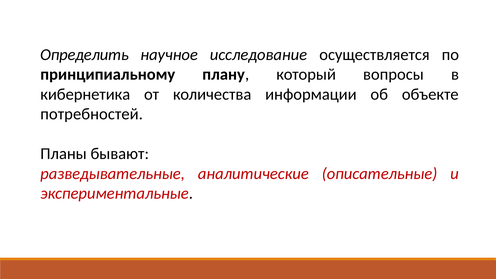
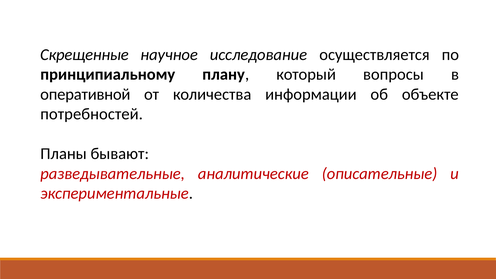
Определить: Определить -> Скрещенные
кибернетика: кибернетика -> оперативной
